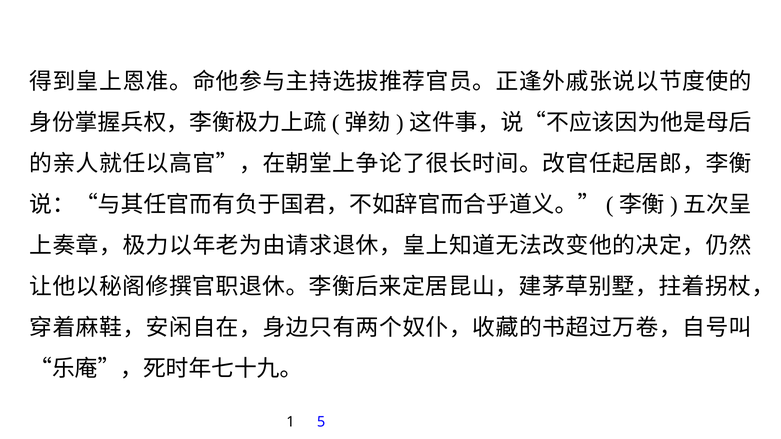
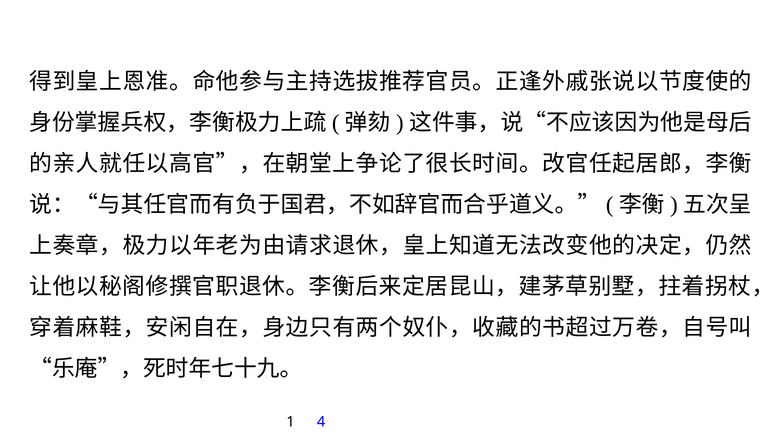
5: 5 -> 4
